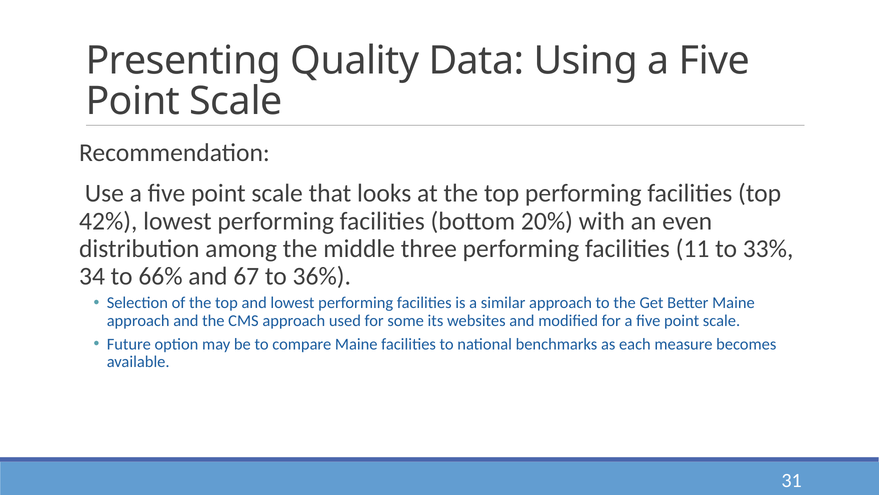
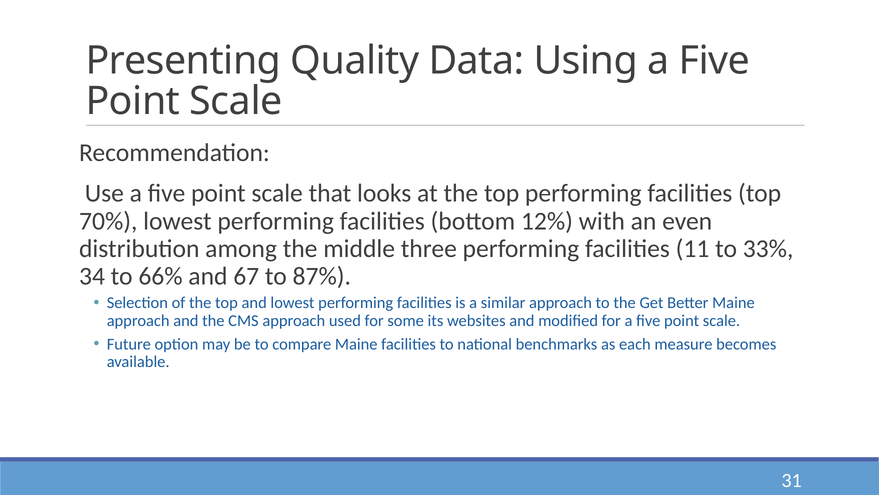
42%: 42% -> 70%
20%: 20% -> 12%
36%: 36% -> 87%
